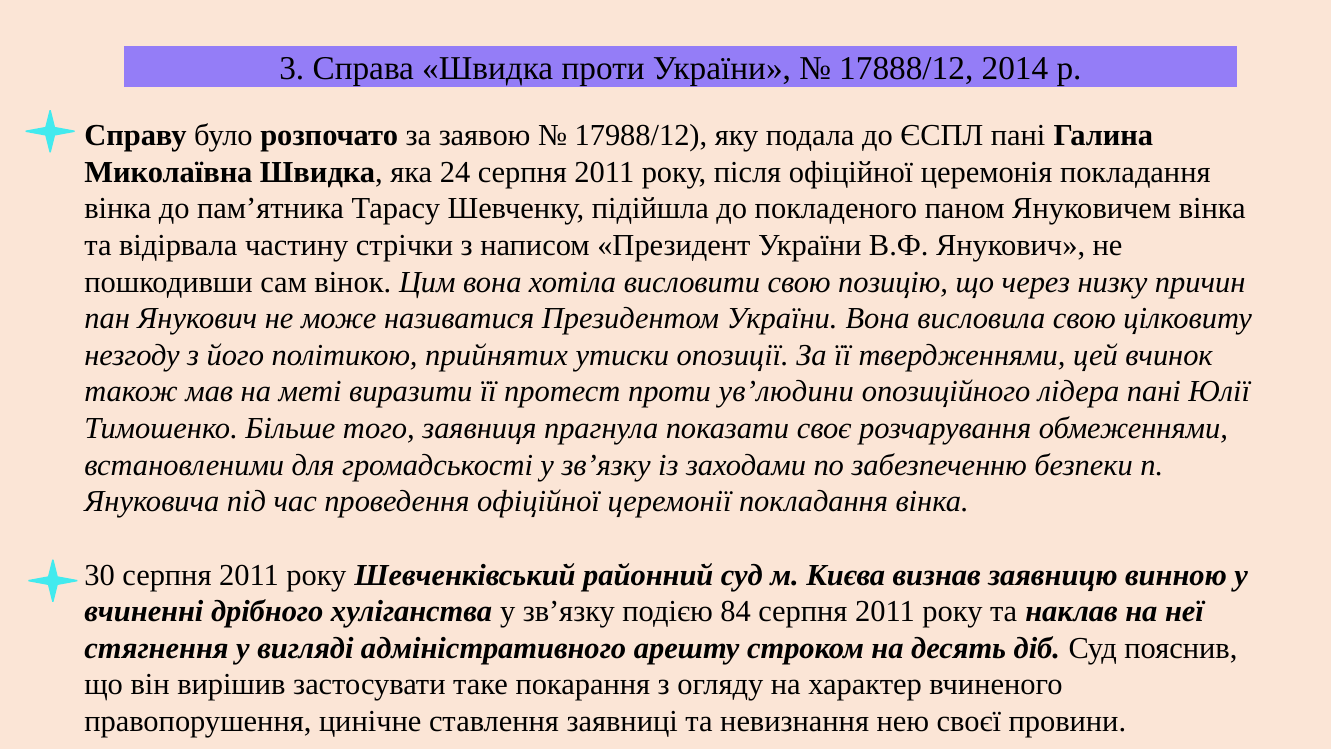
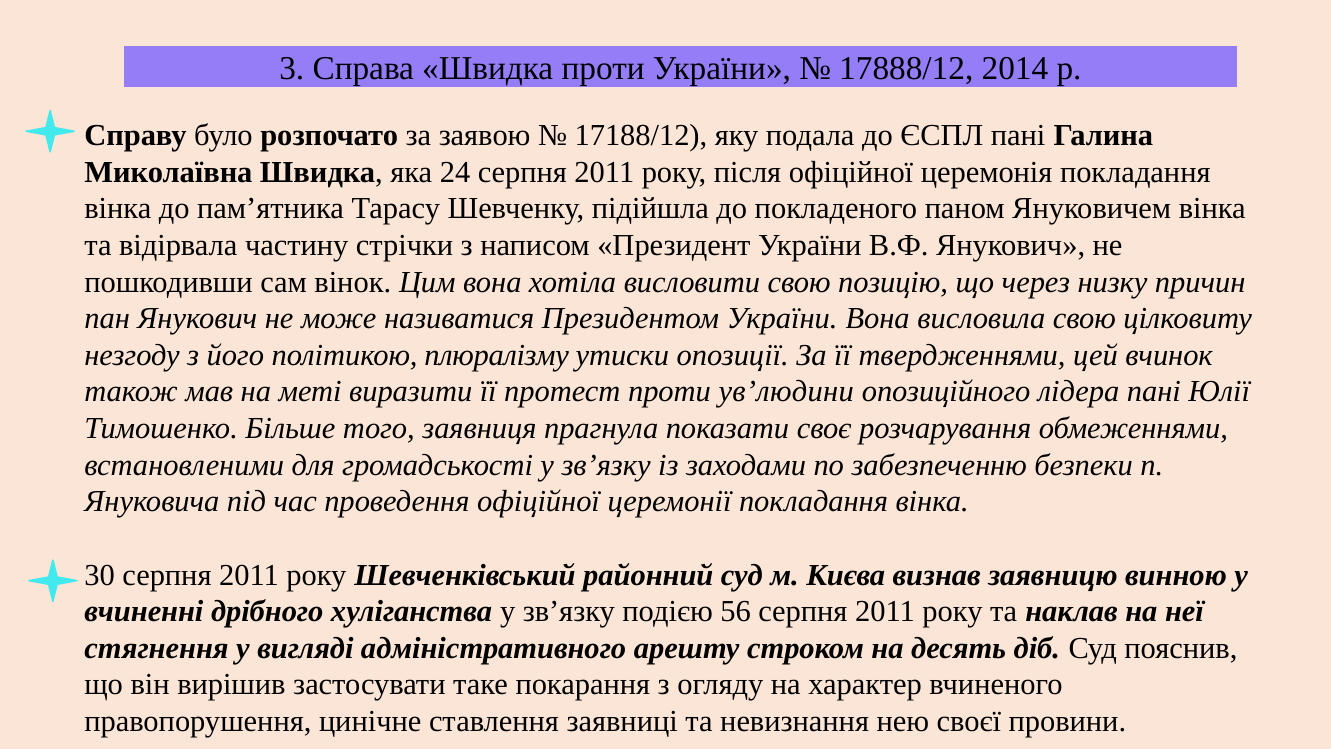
17988/12: 17988/12 -> 17188/12
прийнятих: прийнятих -> плюралізму
84: 84 -> 56
